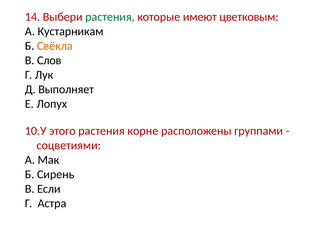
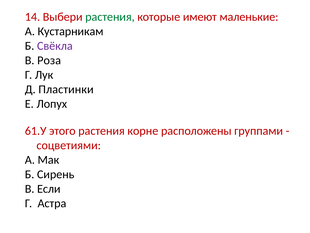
цветковым: цветковым -> маленькие
Свёкла colour: orange -> purple
Слов: Слов -> Роза
Выполняет: Выполняет -> Пластинки
10.У: 10.У -> 61.У
